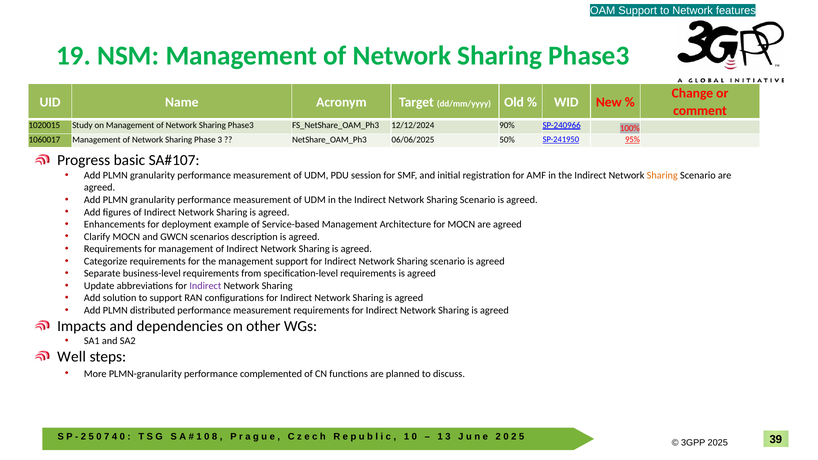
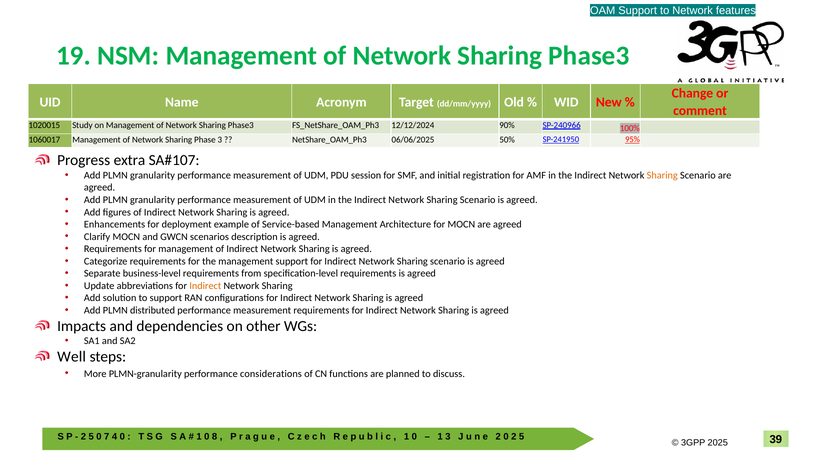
basic: basic -> extra
Indirect at (205, 286) colour: purple -> orange
complemented: complemented -> considerations
